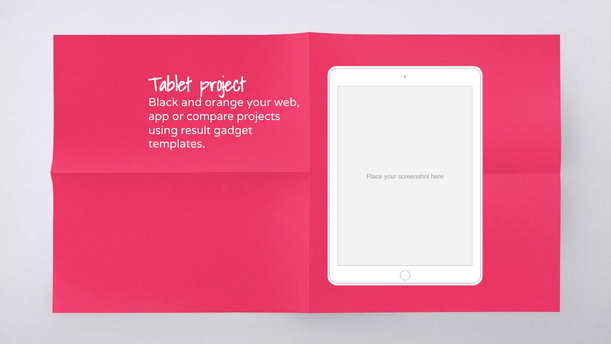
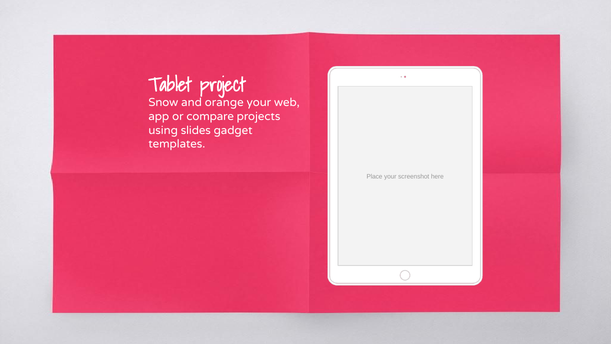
Black: Black -> Snow
result: result -> slides
